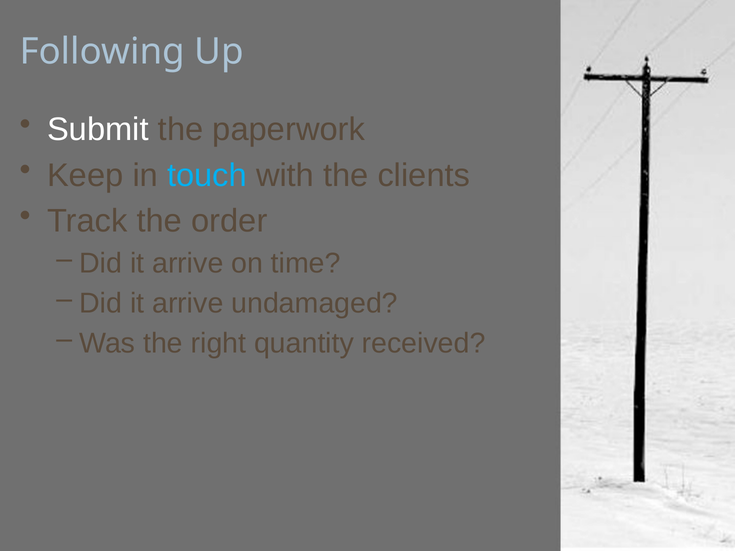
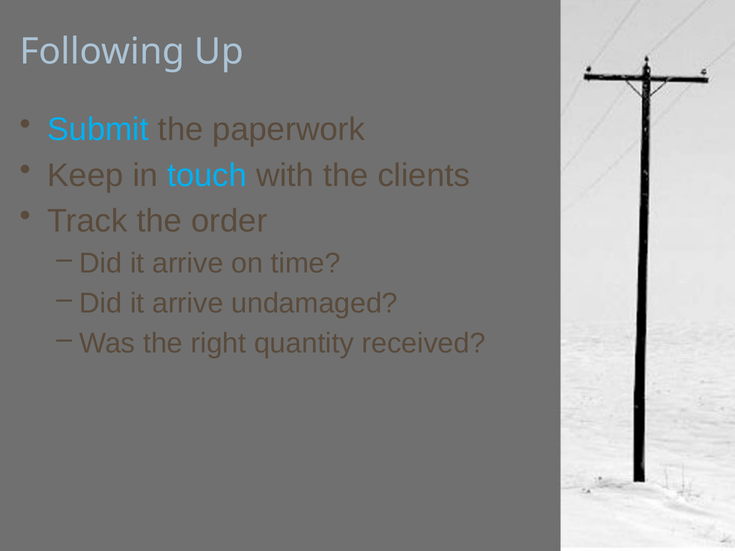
Submit colour: white -> light blue
